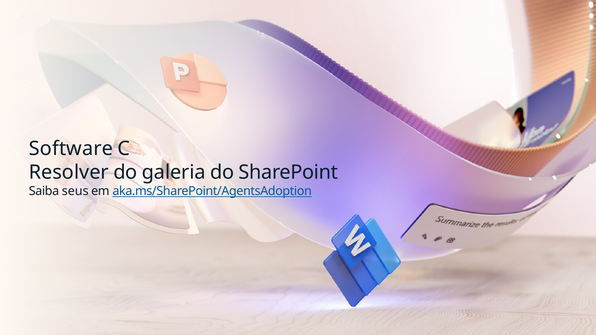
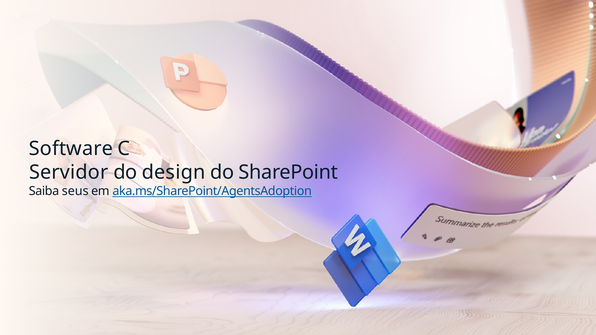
Resolver: Resolver -> Servidor
galeria: galeria -> design
